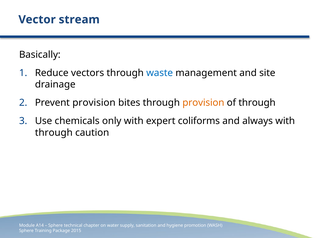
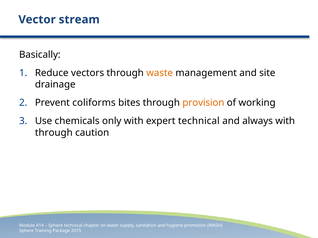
waste colour: blue -> orange
Prevent provision: provision -> coliforms
of through: through -> working
expert coliforms: coliforms -> technical
